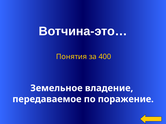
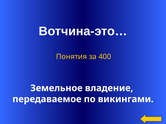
поражение: поражение -> викингами
